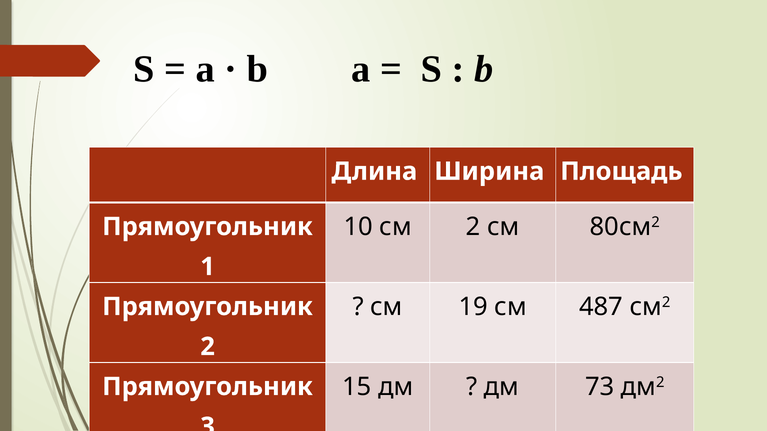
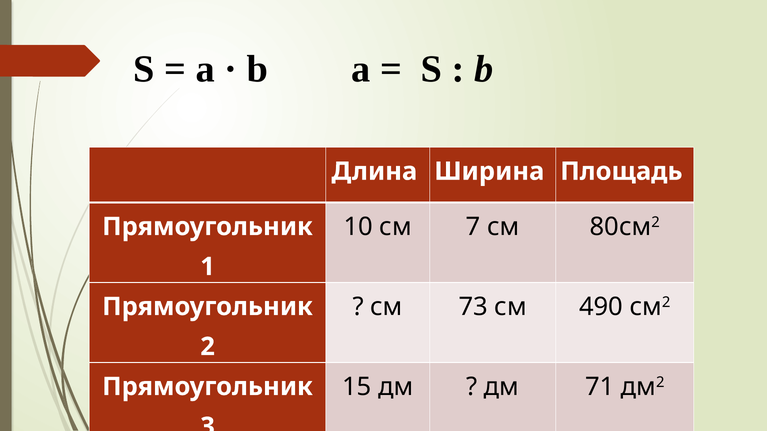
см 2: 2 -> 7
19: 19 -> 73
487: 487 -> 490
73: 73 -> 71
